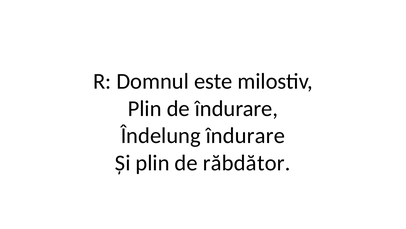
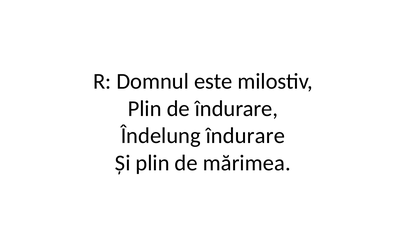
răbdător: răbdător -> mărimea
